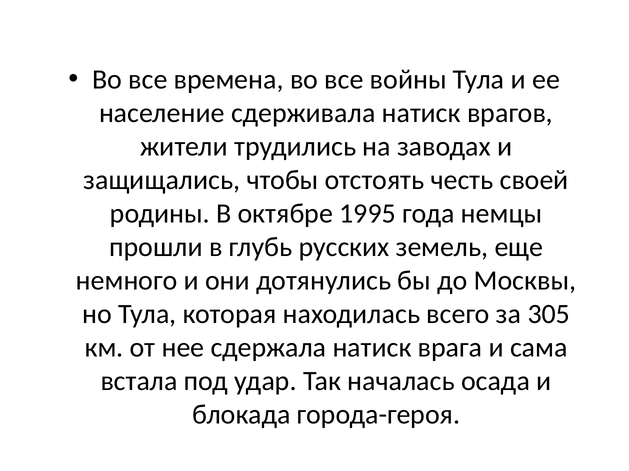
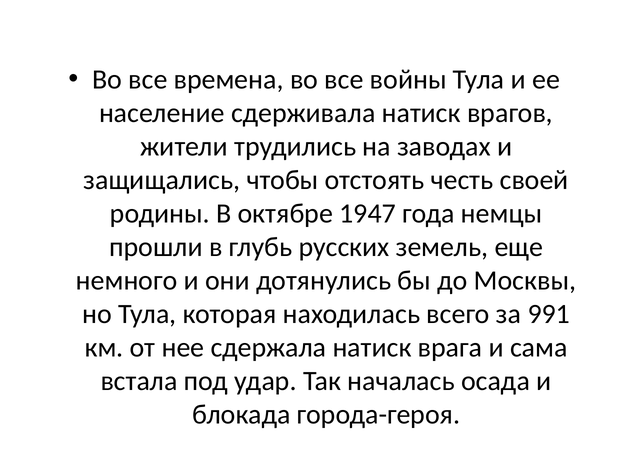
1995: 1995 -> 1947
305: 305 -> 991
